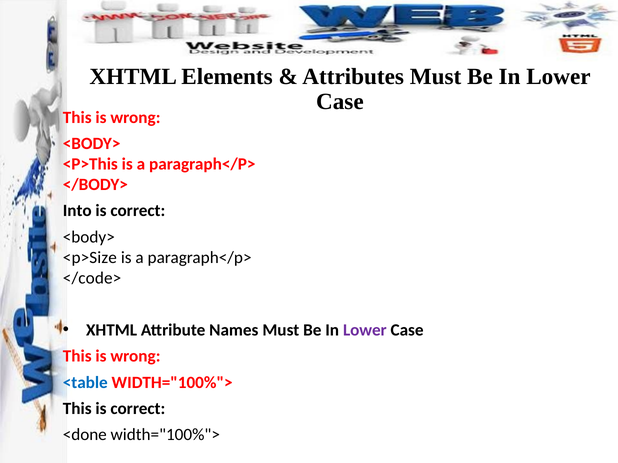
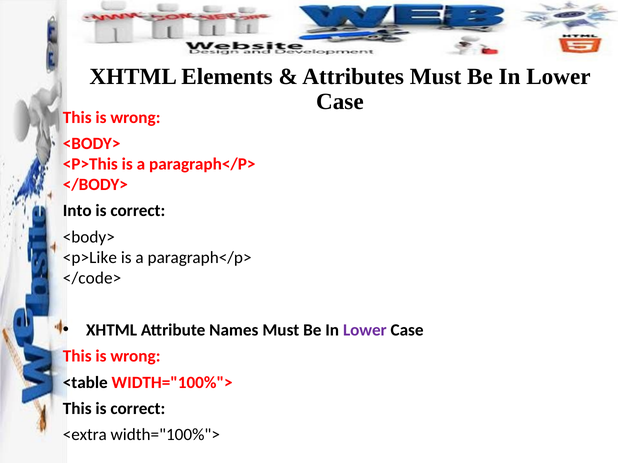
<p>Size: <p>Size -> <p>Like
<table colour: blue -> black
<done: <done -> <extra
